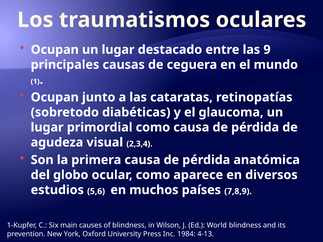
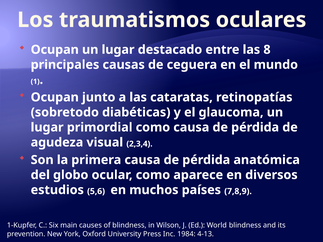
9: 9 -> 8
